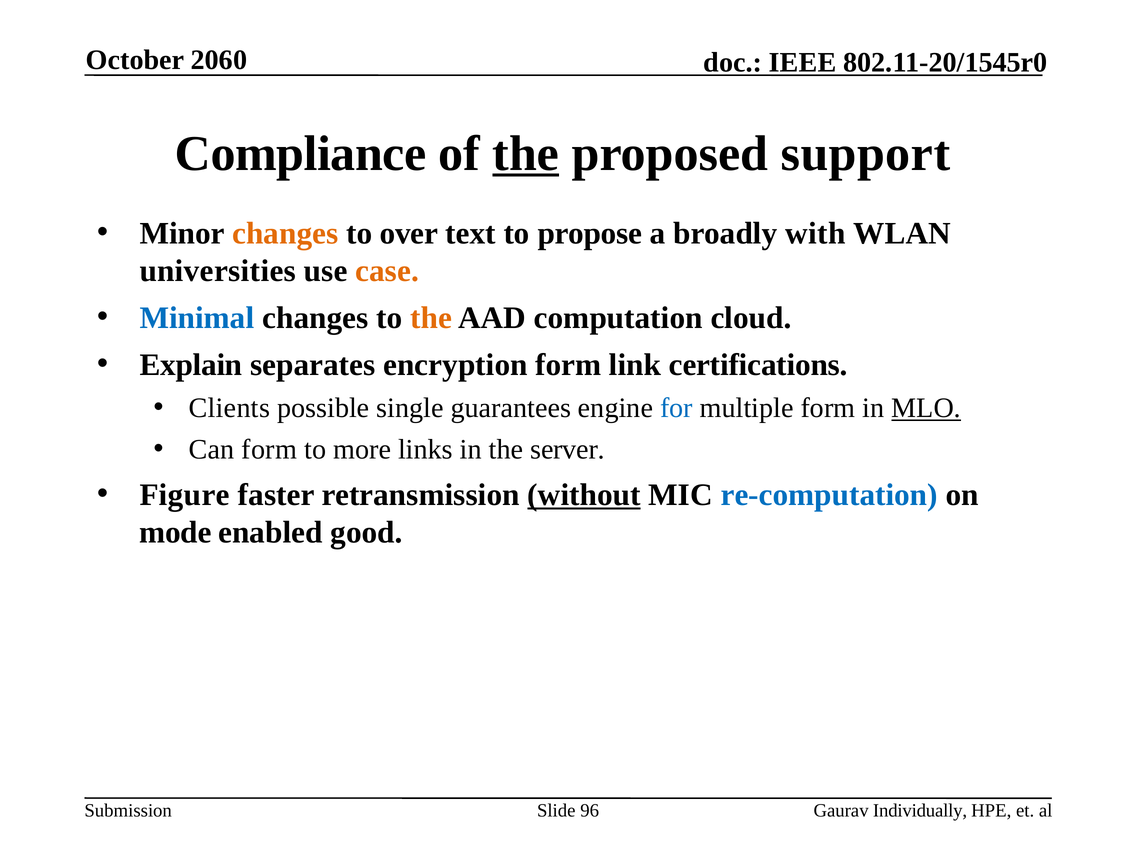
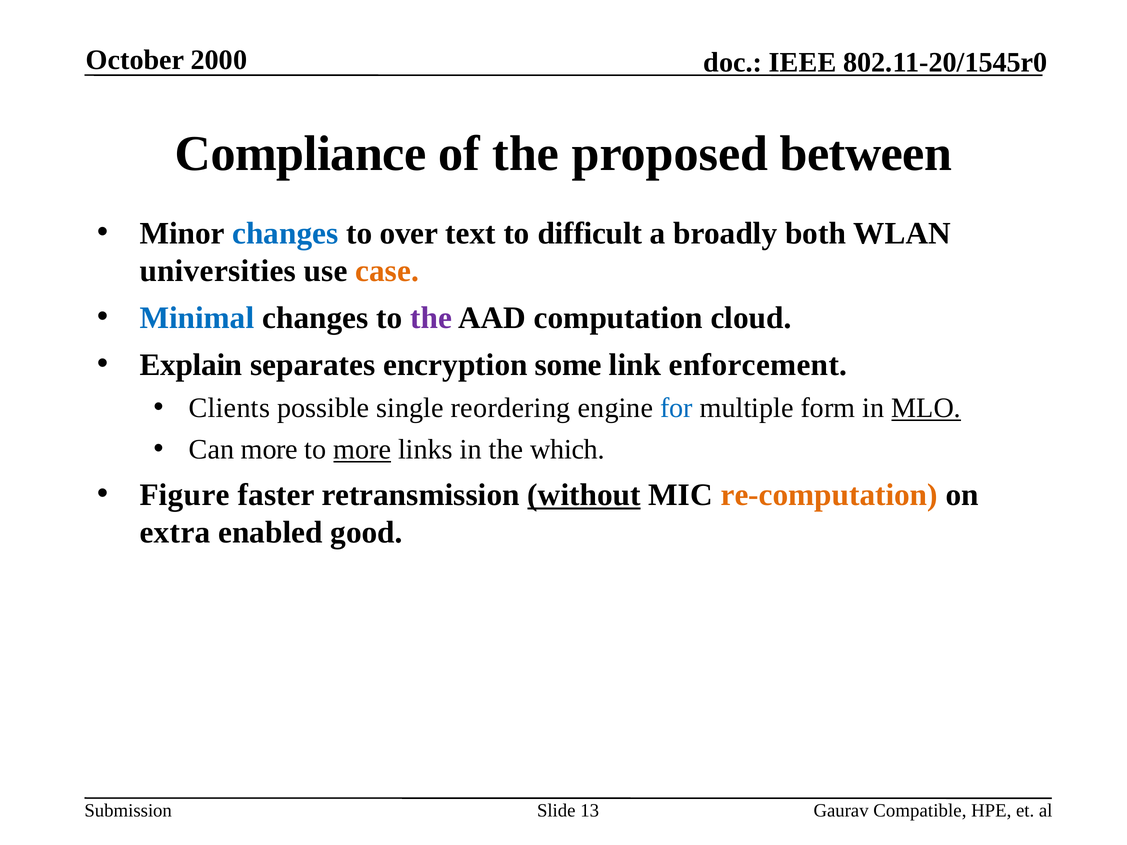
2060: 2060 -> 2000
the at (526, 154) underline: present -> none
support: support -> between
changes at (285, 233) colour: orange -> blue
propose: propose -> difficult
with: with -> both
the at (431, 318) colour: orange -> purple
encryption form: form -> some
certifications: certifications -> enforcement
guarantees: guarantees -> reordering
Can form: form -> more
more at (362, 450) underline: none -> present
server: server -> which
re-computation colour: blue -> orange
mode: mode -> extra
96: 96 -> 13
Individually: Individually -> Compatible
